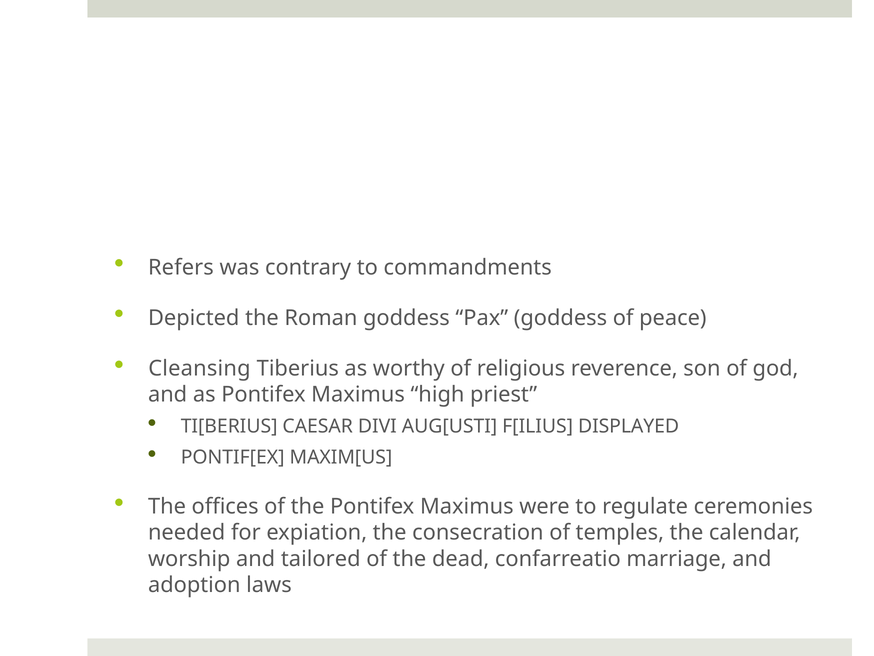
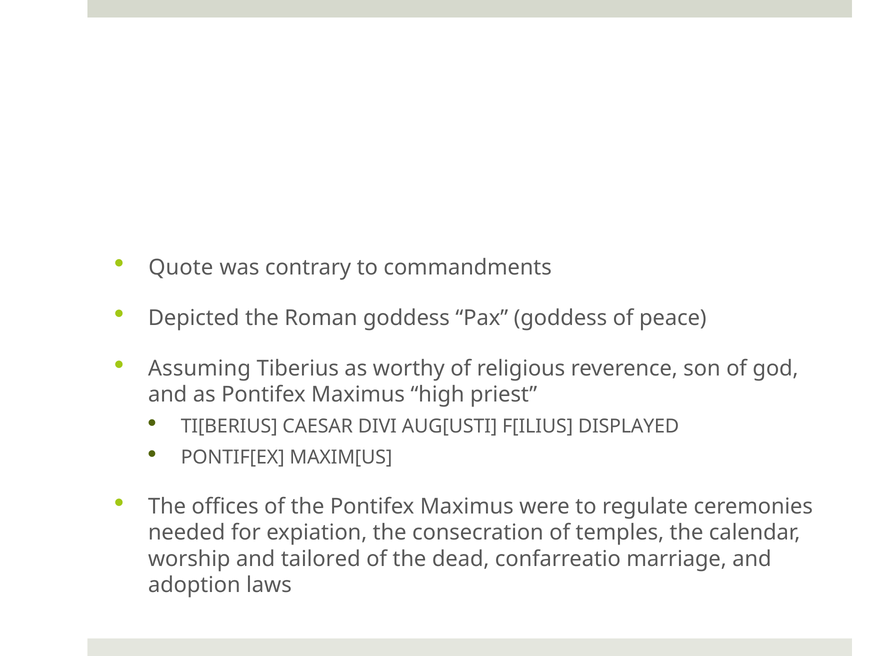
Refers: Refers -> Quote
Cleansing: Cleansing -> Assuming
